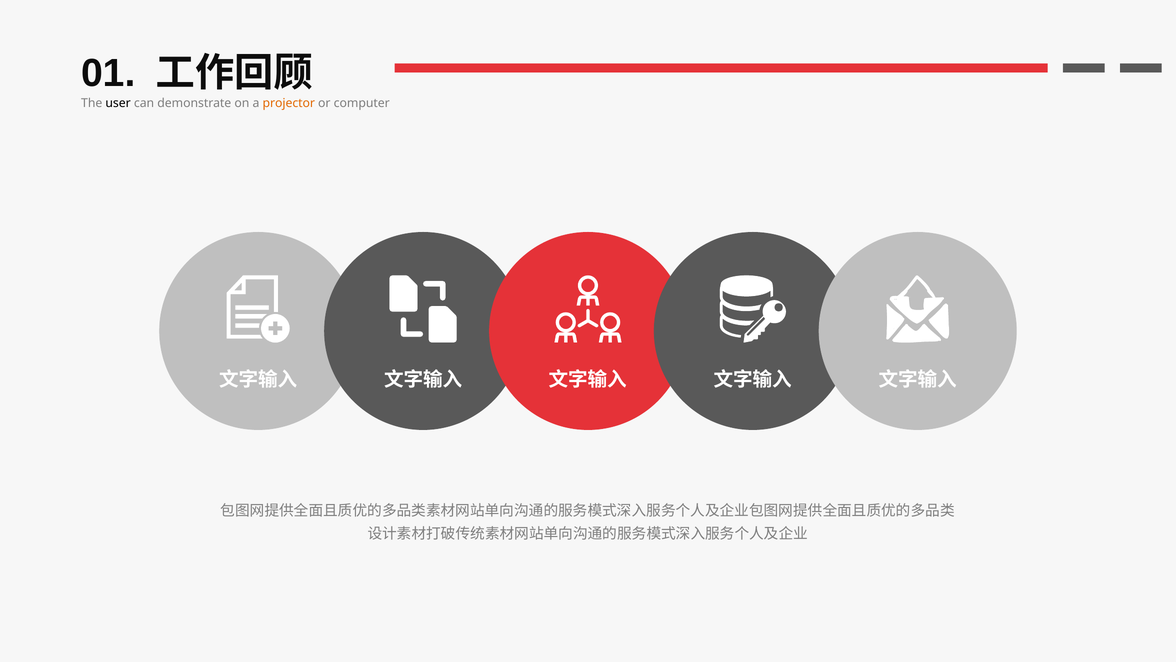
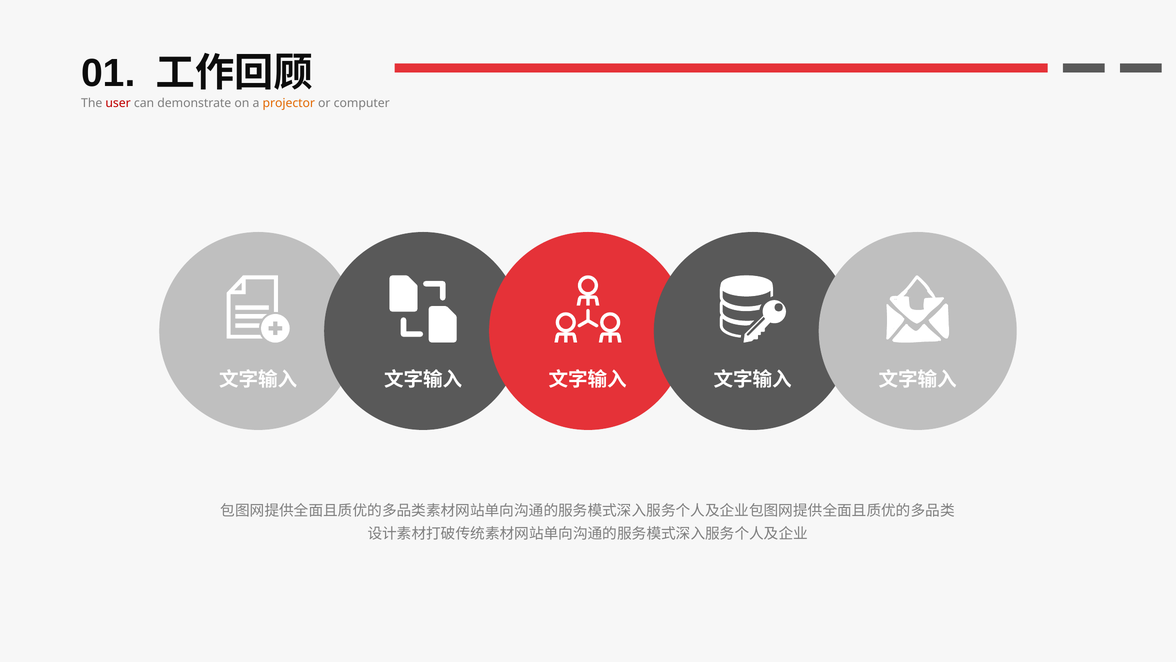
user colour: black -> red
